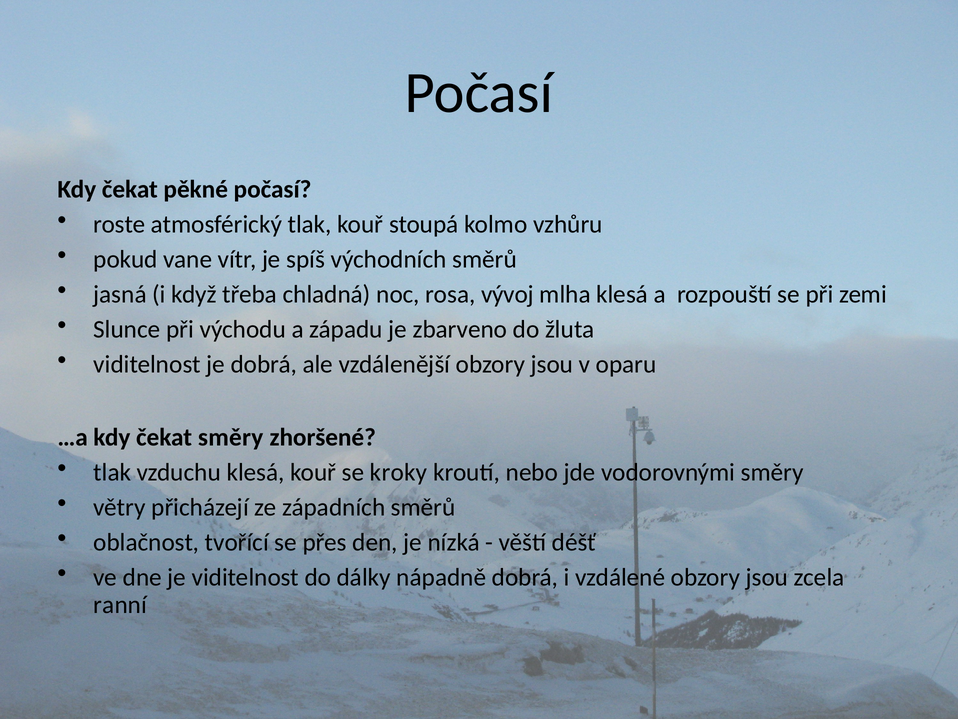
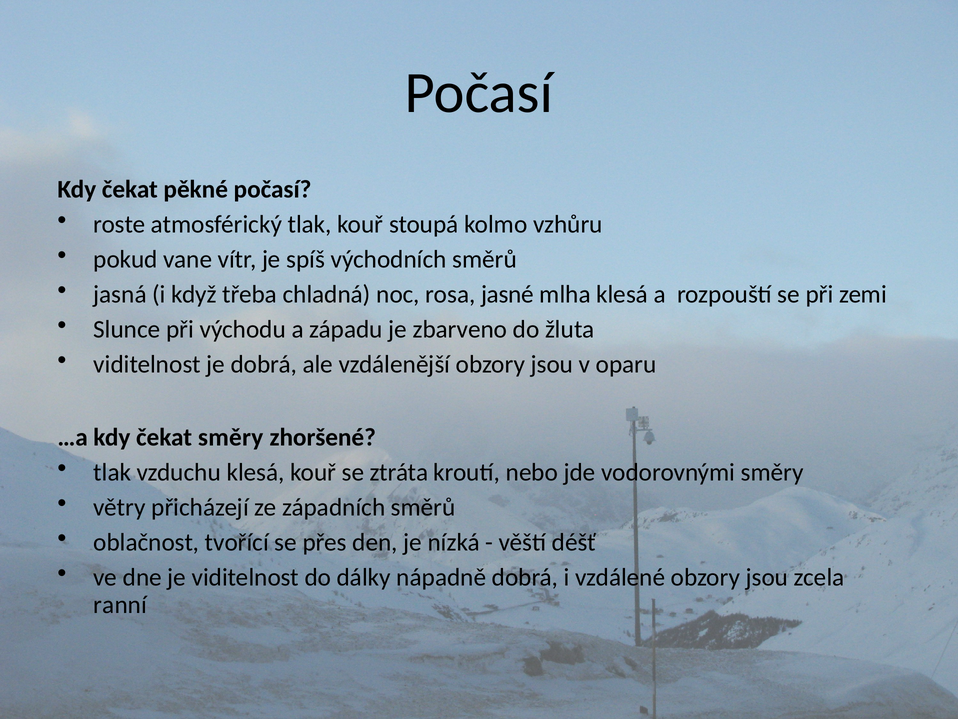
vývoj: vývoj -> jasné
kroky: kroky -> ztráta
